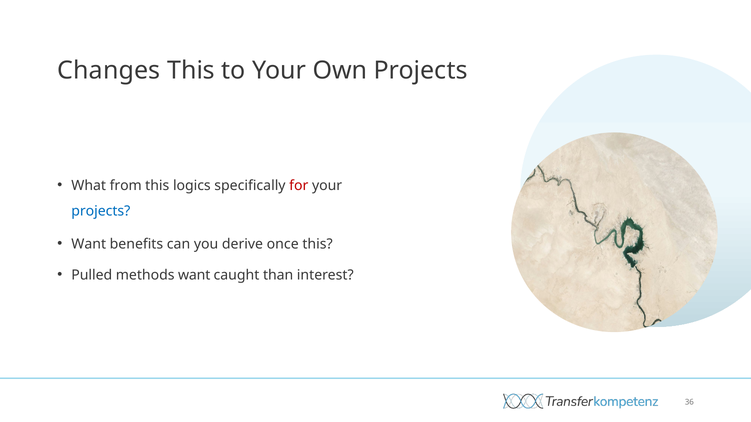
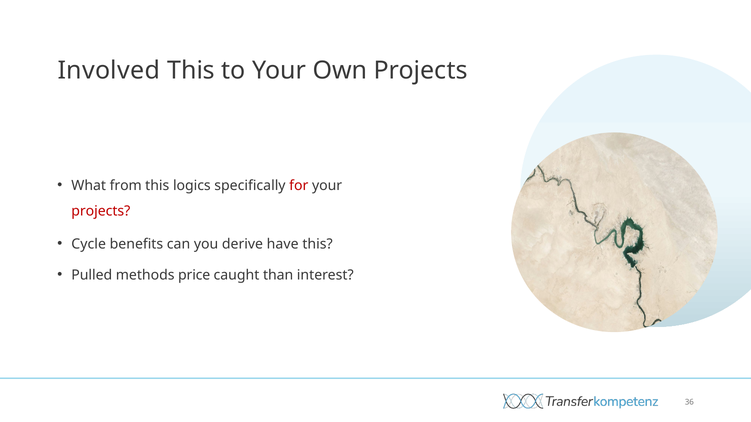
Changes: Changes -> Involved
projects at (101, 211) colour: blue -> red
Want at (89, 244): Want -> Cycle
once: once -> have
methods want: want -> price
